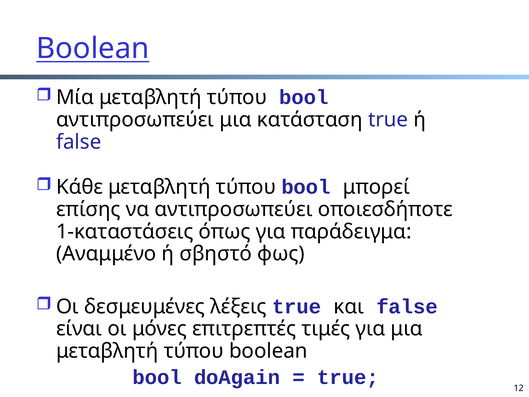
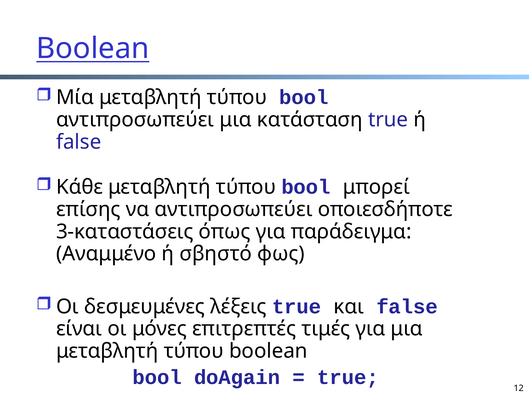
1-καταστάσεις: 1-καταστάσεις -> 3-καταστάσεις
